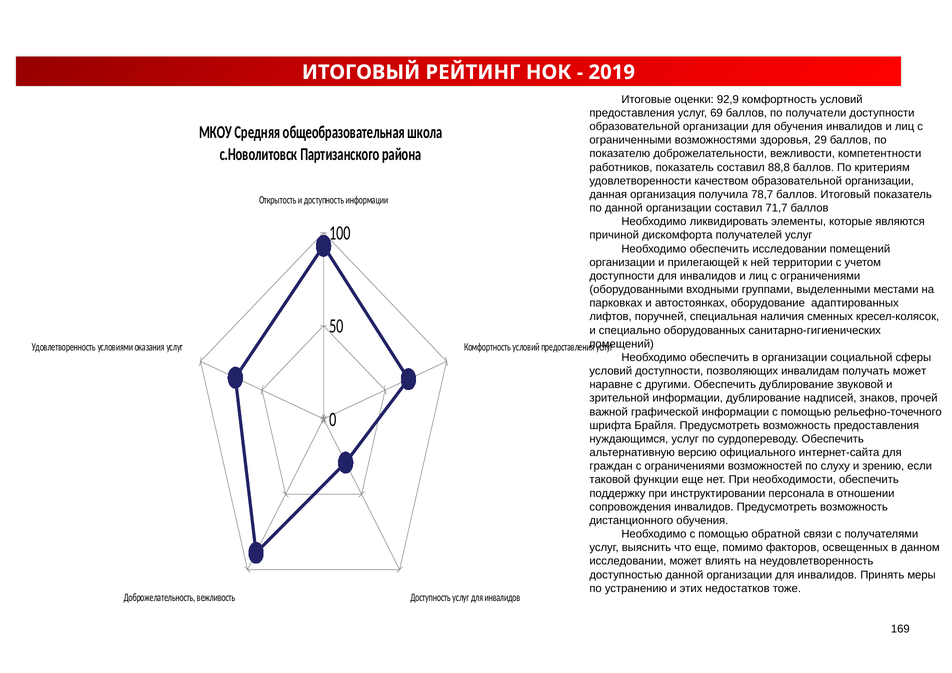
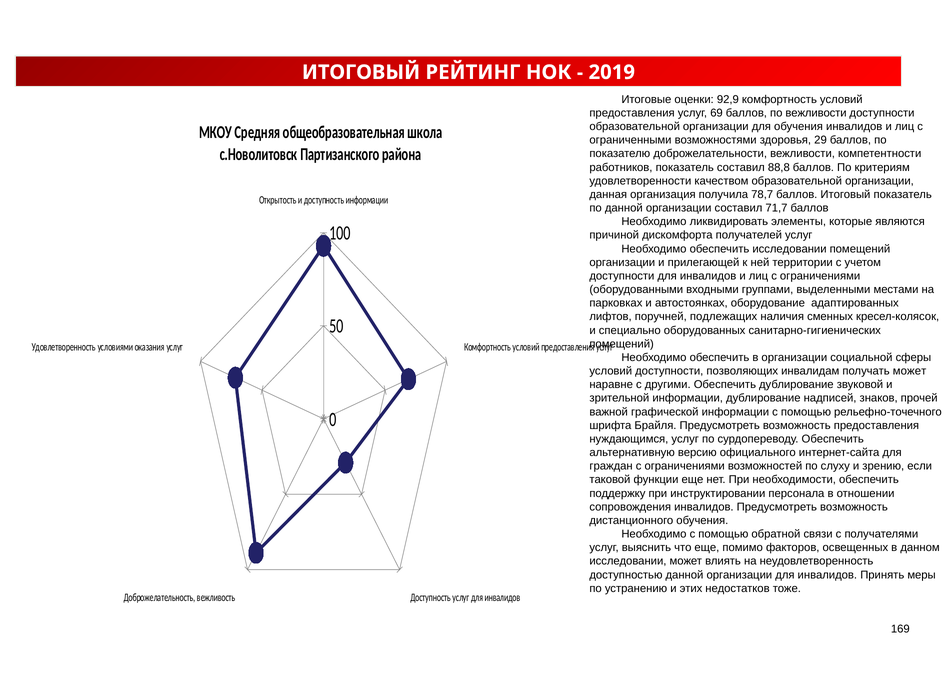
по получатели: получатели -> вежливости
специальная: специальная -> подлежащих
